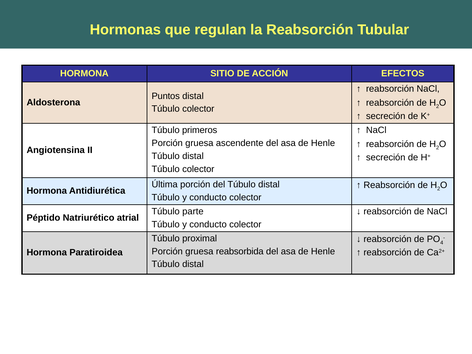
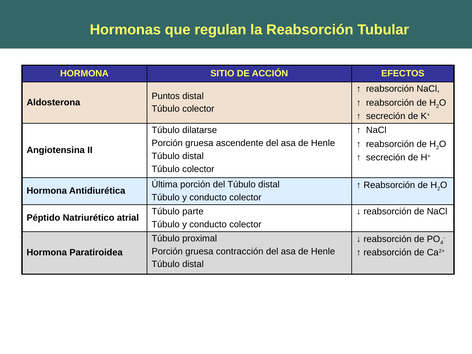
primeros: primeros -> dilatarse
reabsorbida: reabsorbida -> contracción
